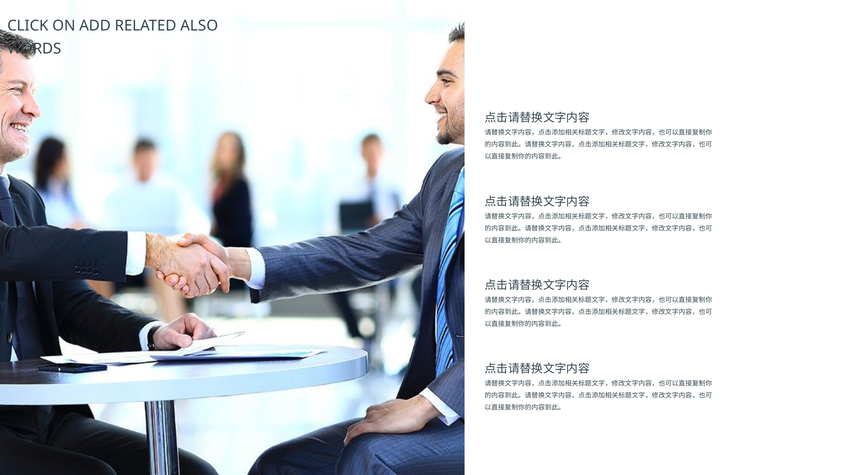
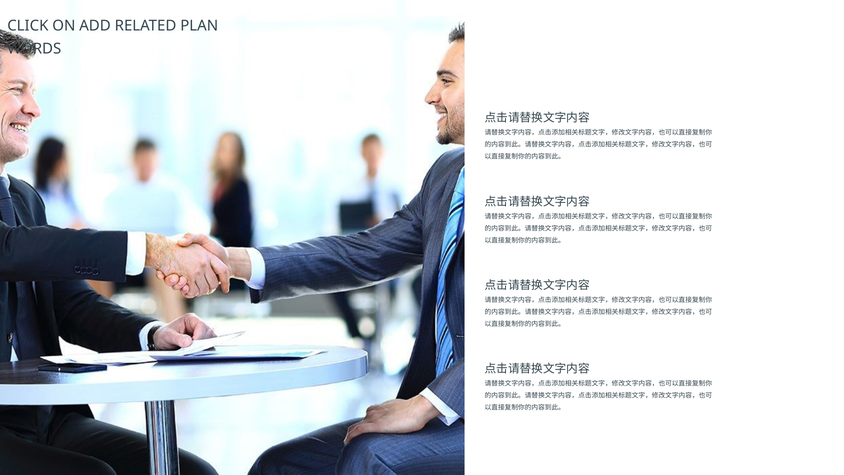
ALSO: ALSO -> PLAN
